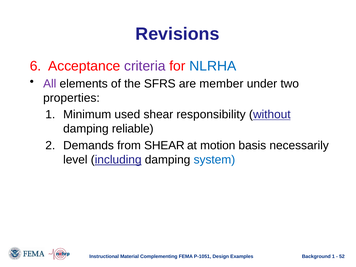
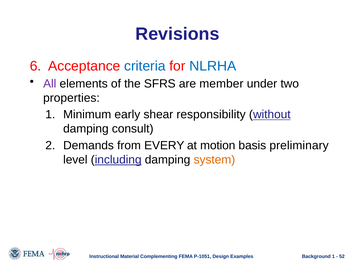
criteria colour: purple -> blue
used: used -> early
reliable: reliable -> consult
from SHEAR: SHEAR -> EVERY
necessarily: necessarily -> preliminary
system colour: blue -> orange
